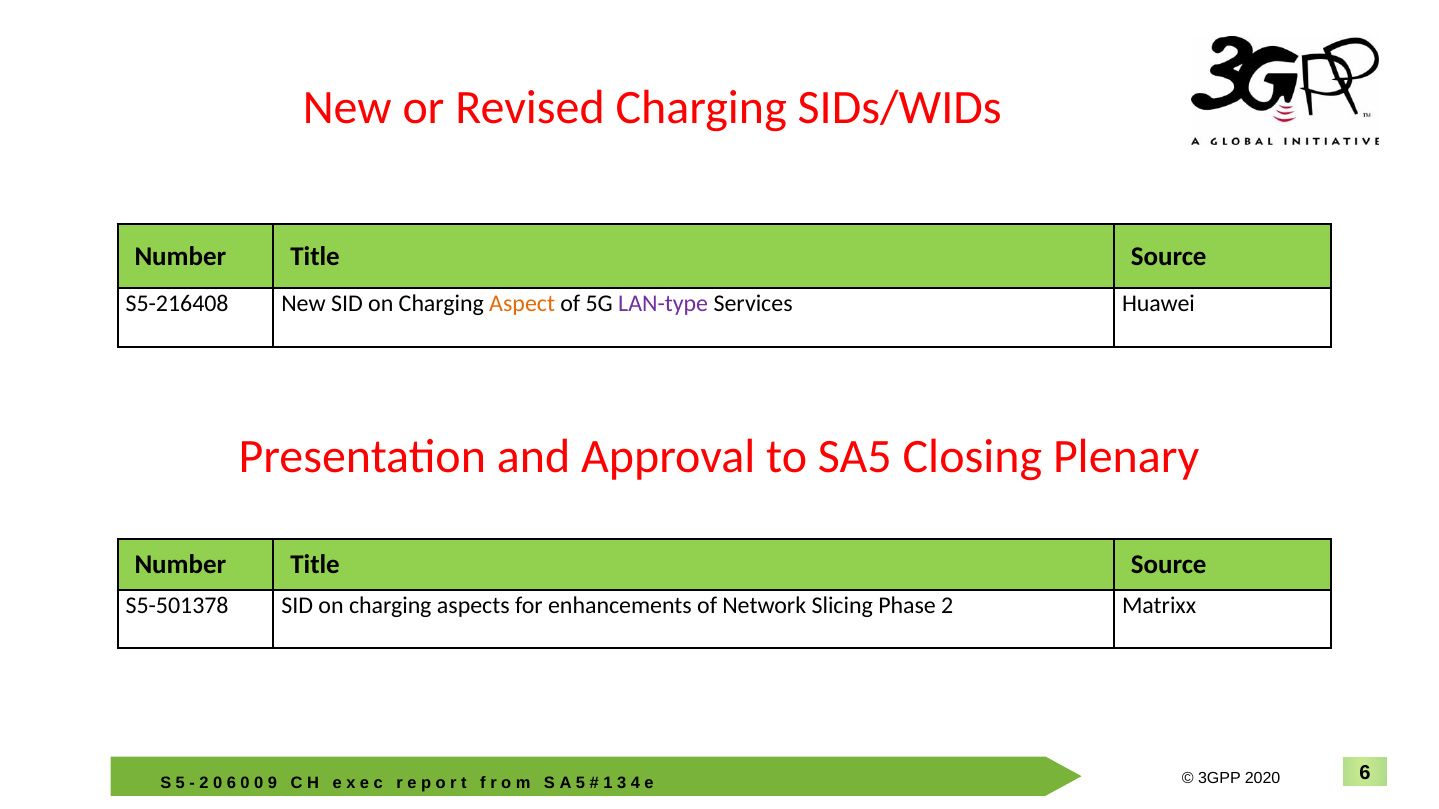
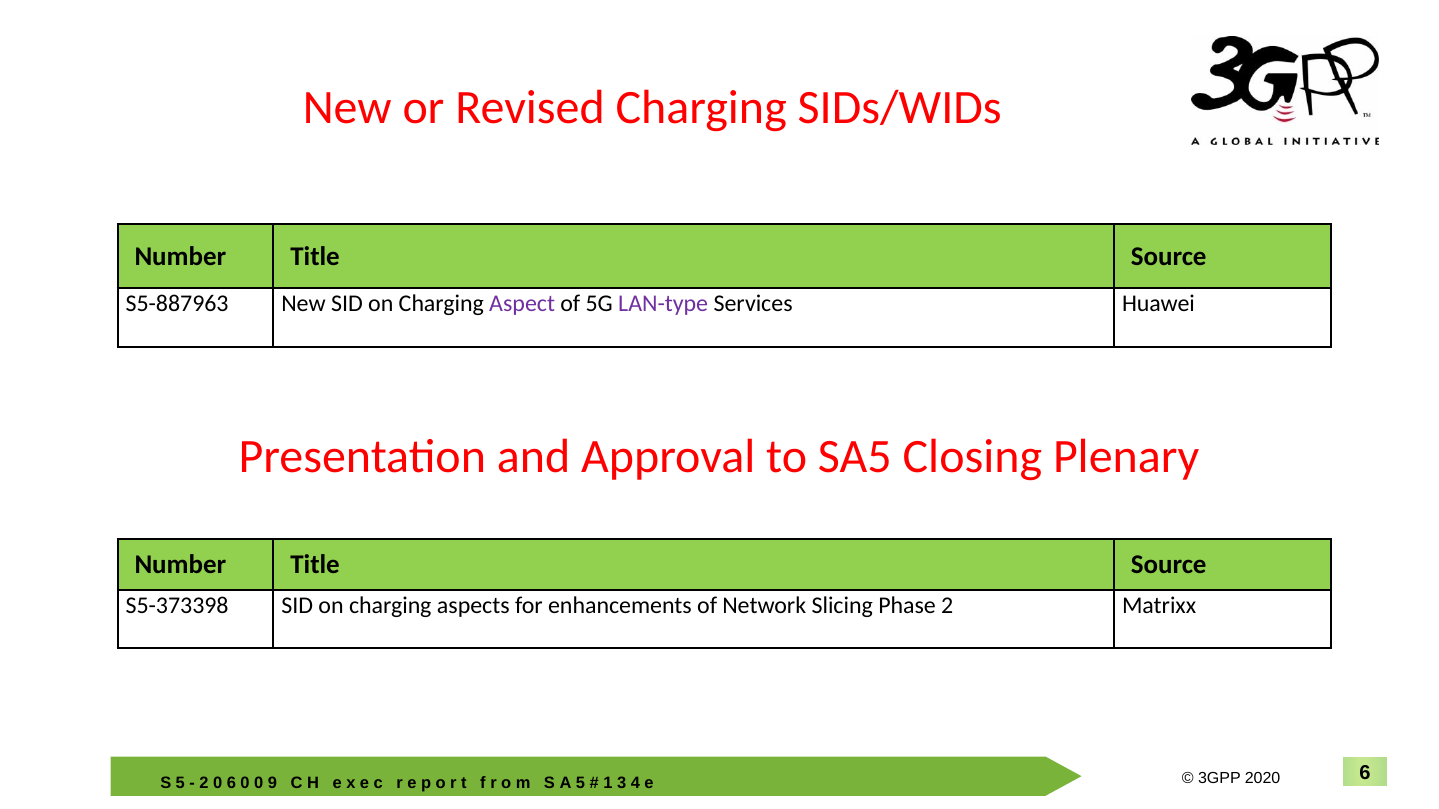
S5-216408: S5-216408 -> S5-887963
Aspect colour: orange -> purple
S5-501378: S5-501378 -> S5-373398
